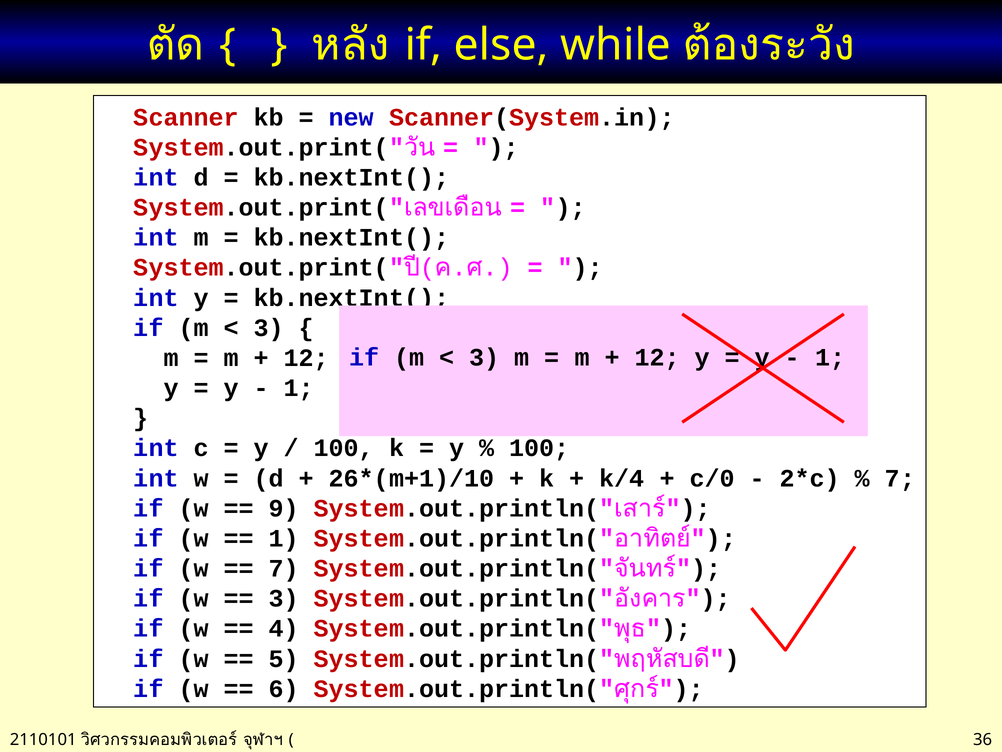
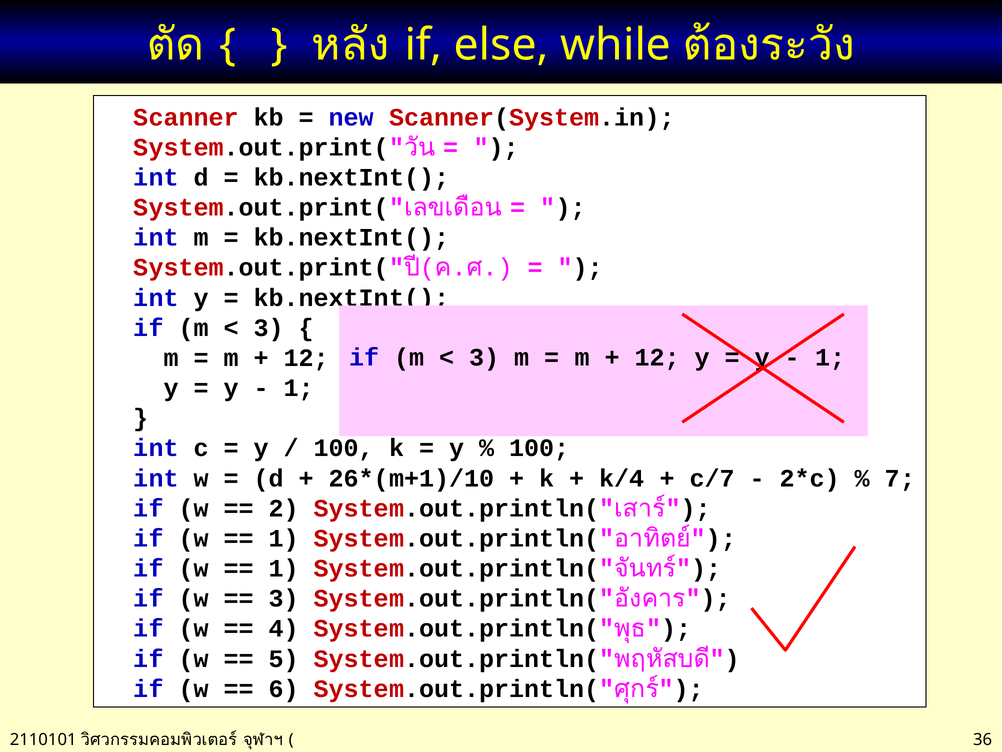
c/0: c/0 -> c/7
9: 9 -> 2
7 at (284, 568): 7 -> 1
